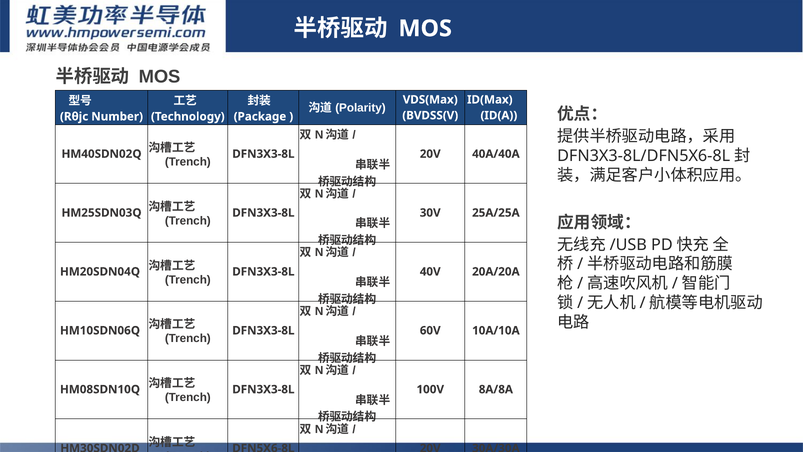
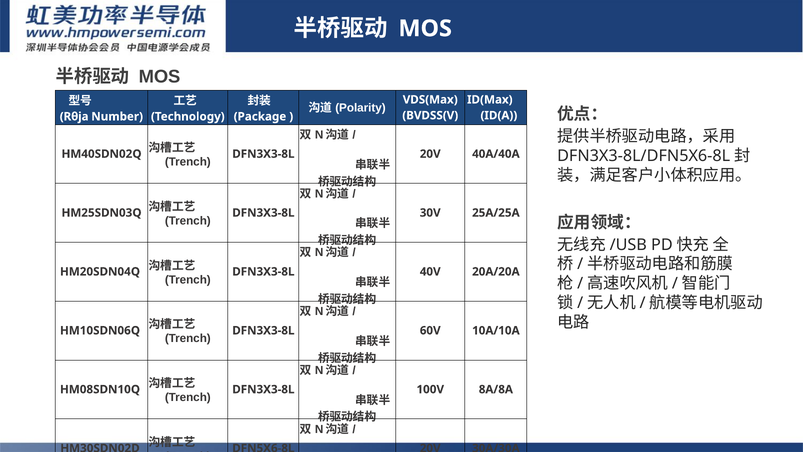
Rθjc: Rθjc -> Rθja
